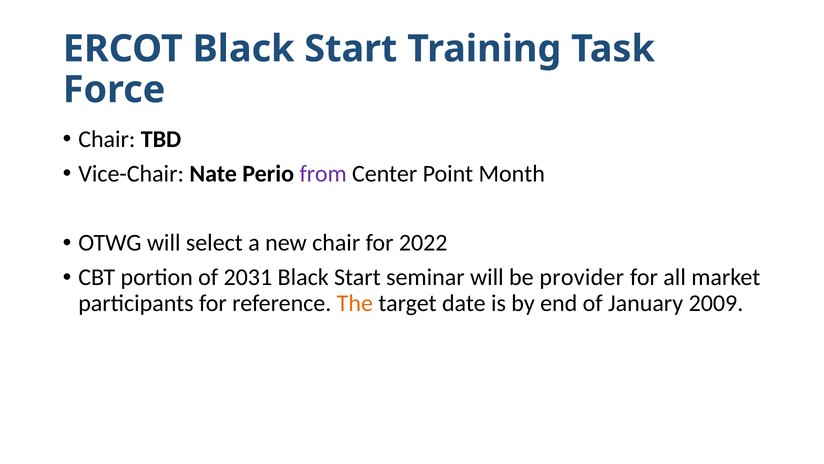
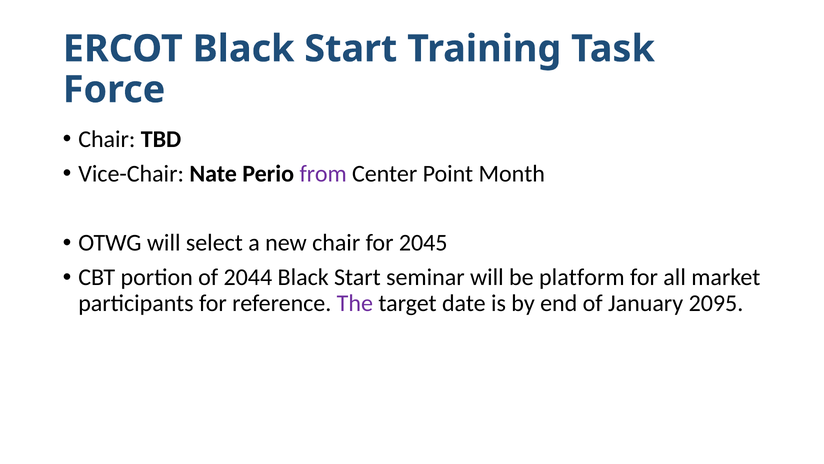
2022: 2022 -> 2045
2031: 2031 -> 2044
provider: provider -> platform
The colour: orange -> purple
2009: 2009 -> 2095
